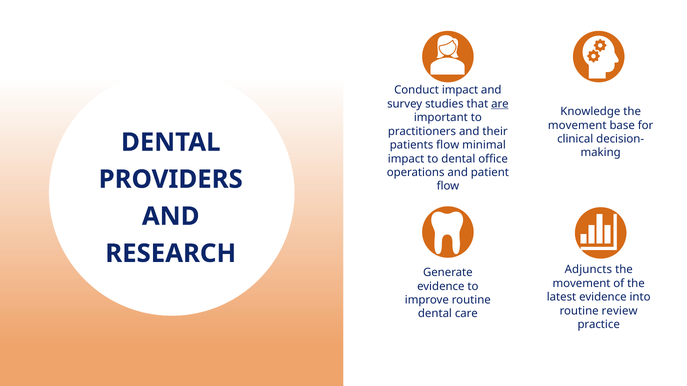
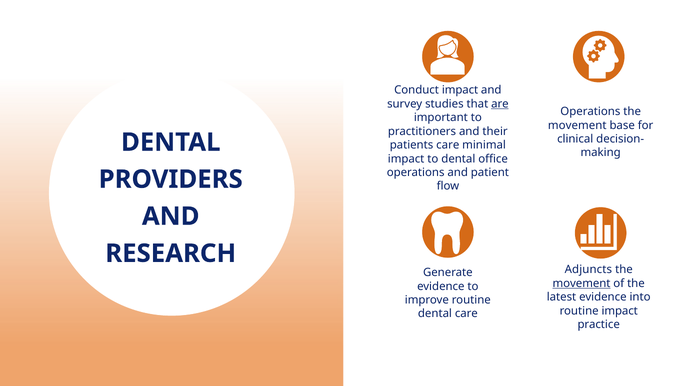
Knowledge at (590, 112): Knowledge -> Operations
patients flow: flow -> care
movement at (582, 284) underline: none -> present
routine review: review -> impact
